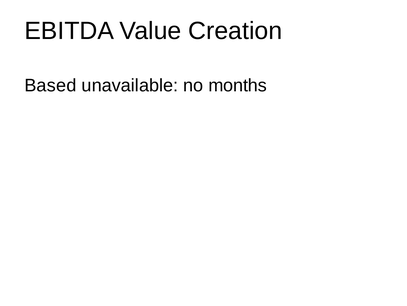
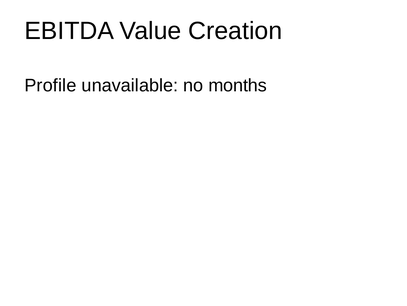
Based: Based -> Profile
